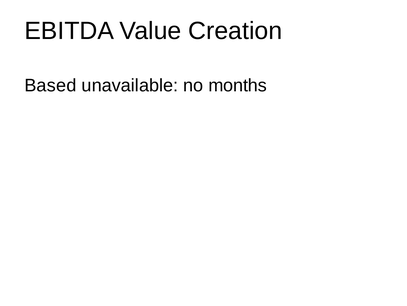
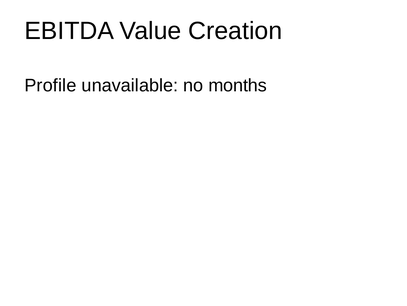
Based: Based -> Profile
